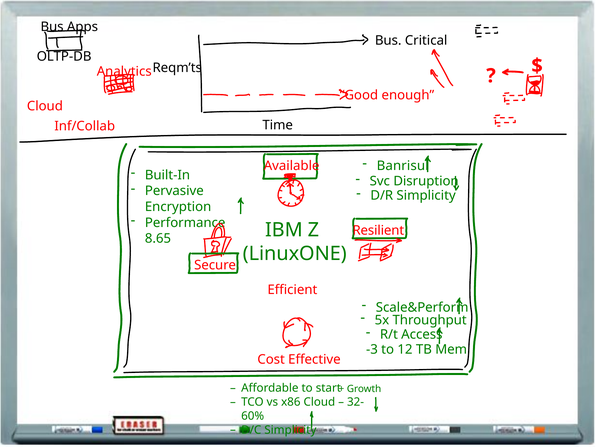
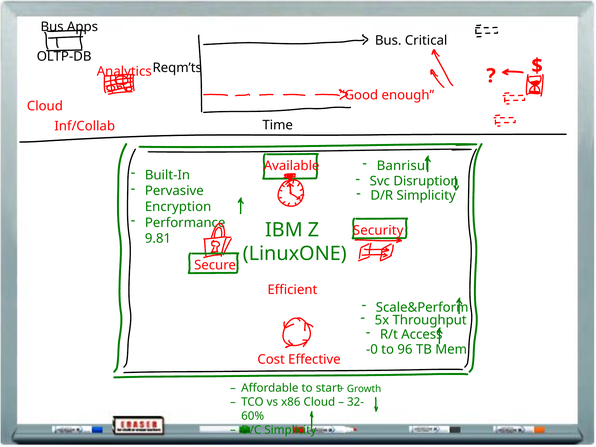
Resilient: Resilient -> Security
8.65: 8.65 -> 9.81
-3: -3 -> -0
12: 12 -> 96
